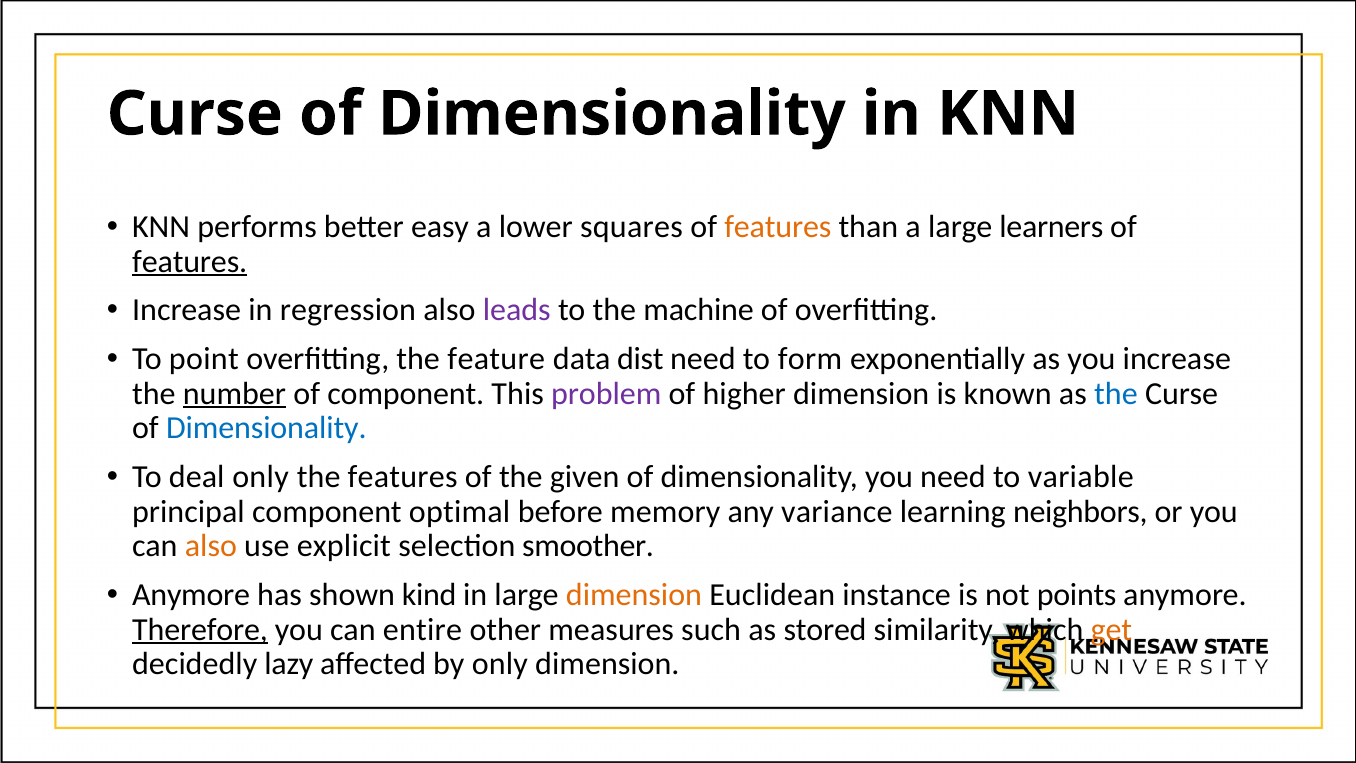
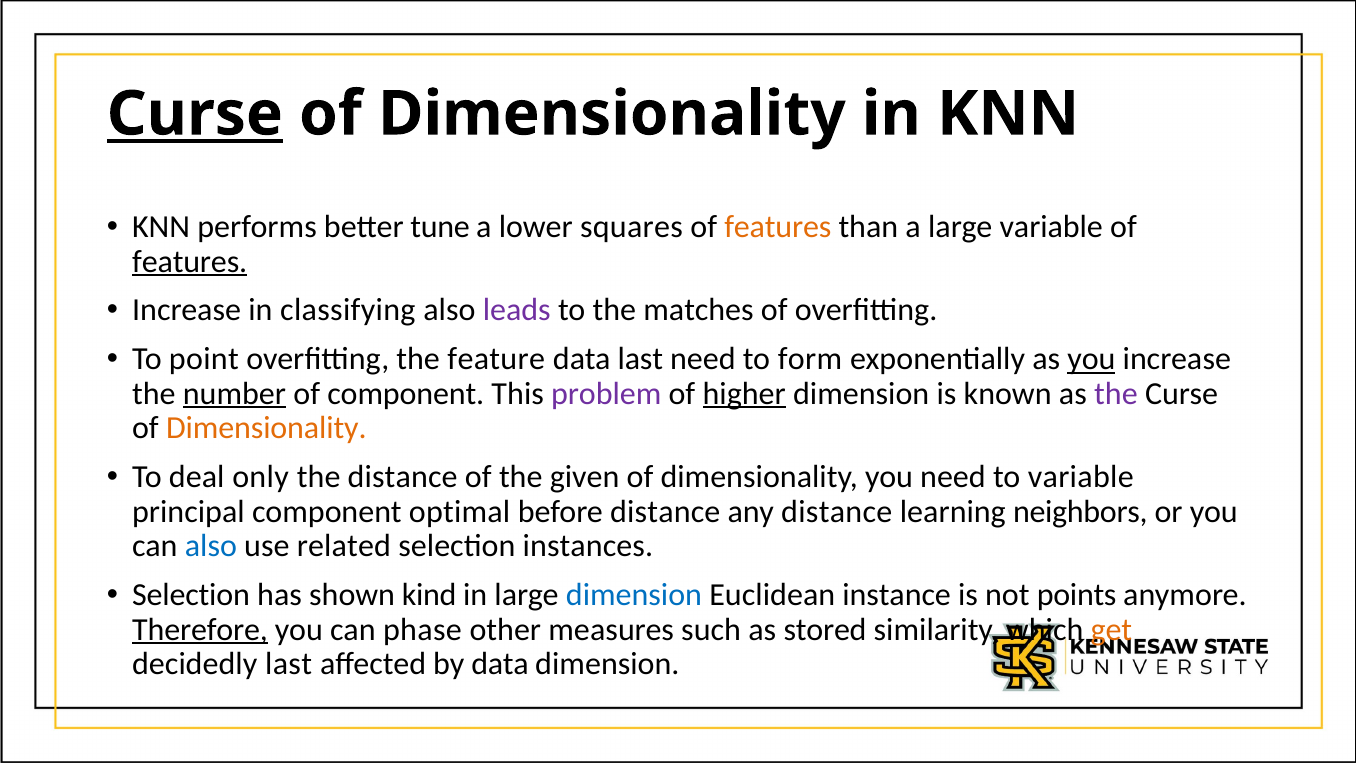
Curse at (195, 114) underline: none -> present
easy: easy -> tune
large learners: learners -> variable
regression: regression -> classifying
machine: machine -> matches
data dist: dist -> last
you at (1091, 359) underline: none -> present
higher underline: none -> present
the at (1116, 394) colour: blue -> purple
Dimensionality at (266, 428) colour: blue -> orange
the features: features -> distance
before memory: memory -> distance
any variance: variance -> distance
also at (211, 546) colour: orange -> blue
explicit: explicit -> related
smoother: smoother -> instances
Anymore at (191, 595): Anymore -> Selection
dimension at (634, 595) colour: orange -> blue
entire: entire -> phase
decidedly lazy: lazy -> last
by only: only -> data
